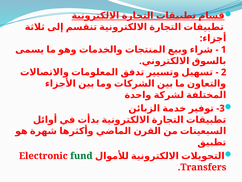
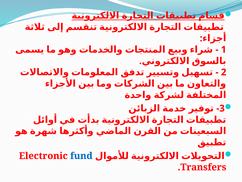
fund colour: green -> blue
